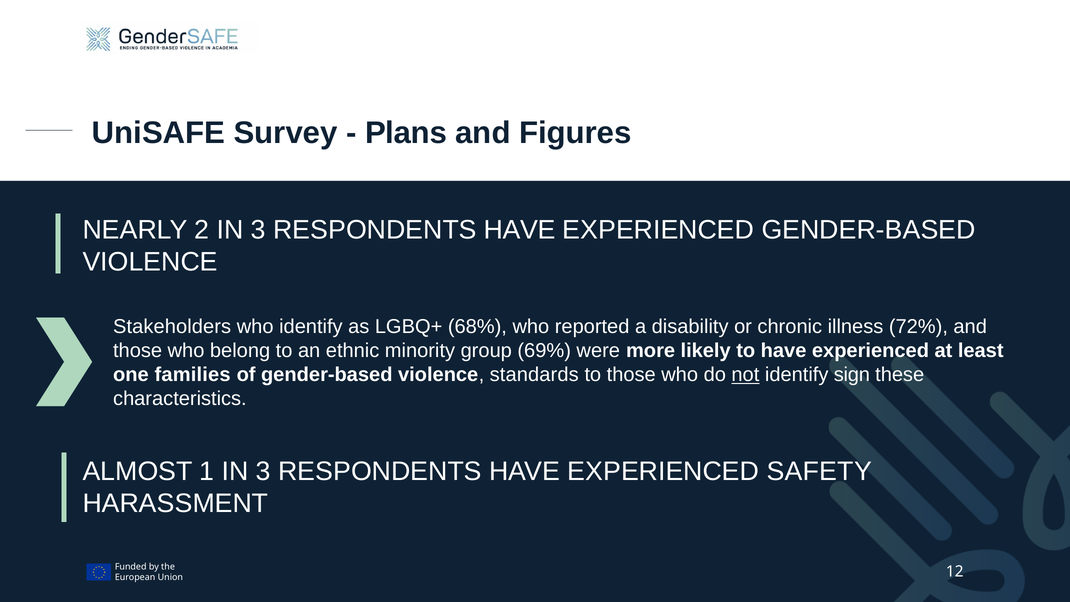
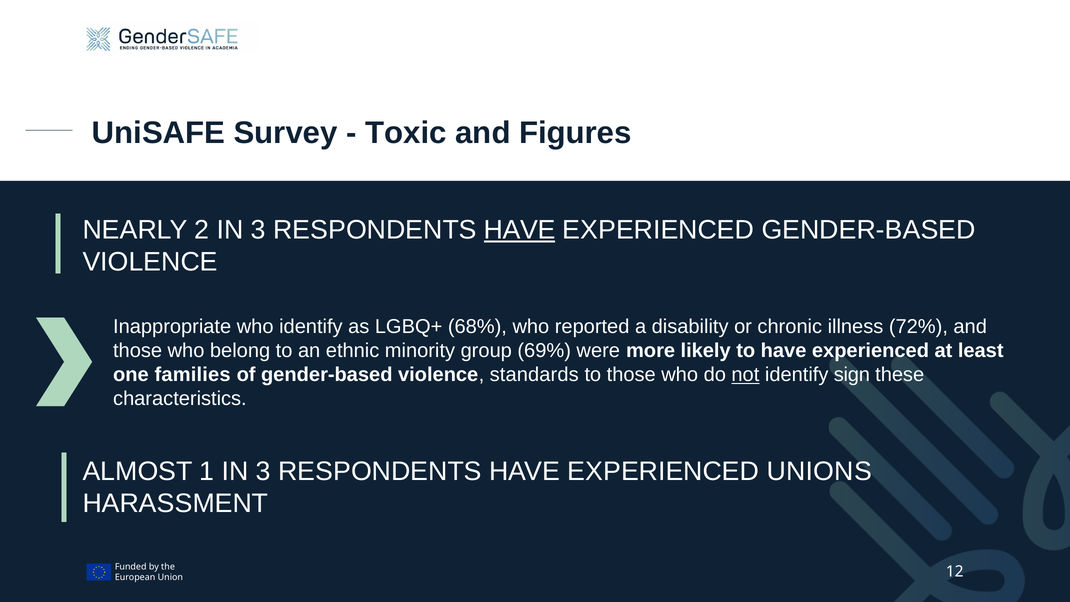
Plans: Plans -> Toxic
HAVE at (520, 230) underline: none -> present
Stakeholders: Stakeholders -> Inappropriate
SAFETY: SAFETY -> UNIONS
